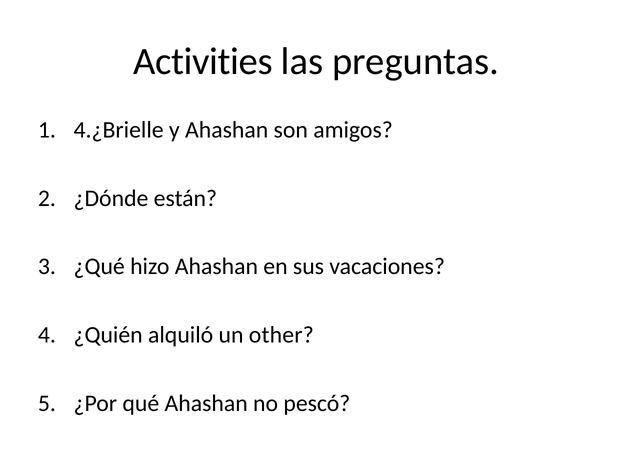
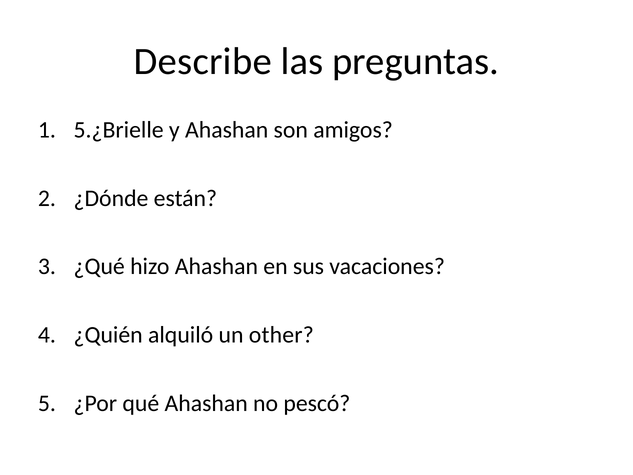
Activities: Activities -> Describe
4.¿Brielle: 4.¿Brielle -> 5.¿Brielle
